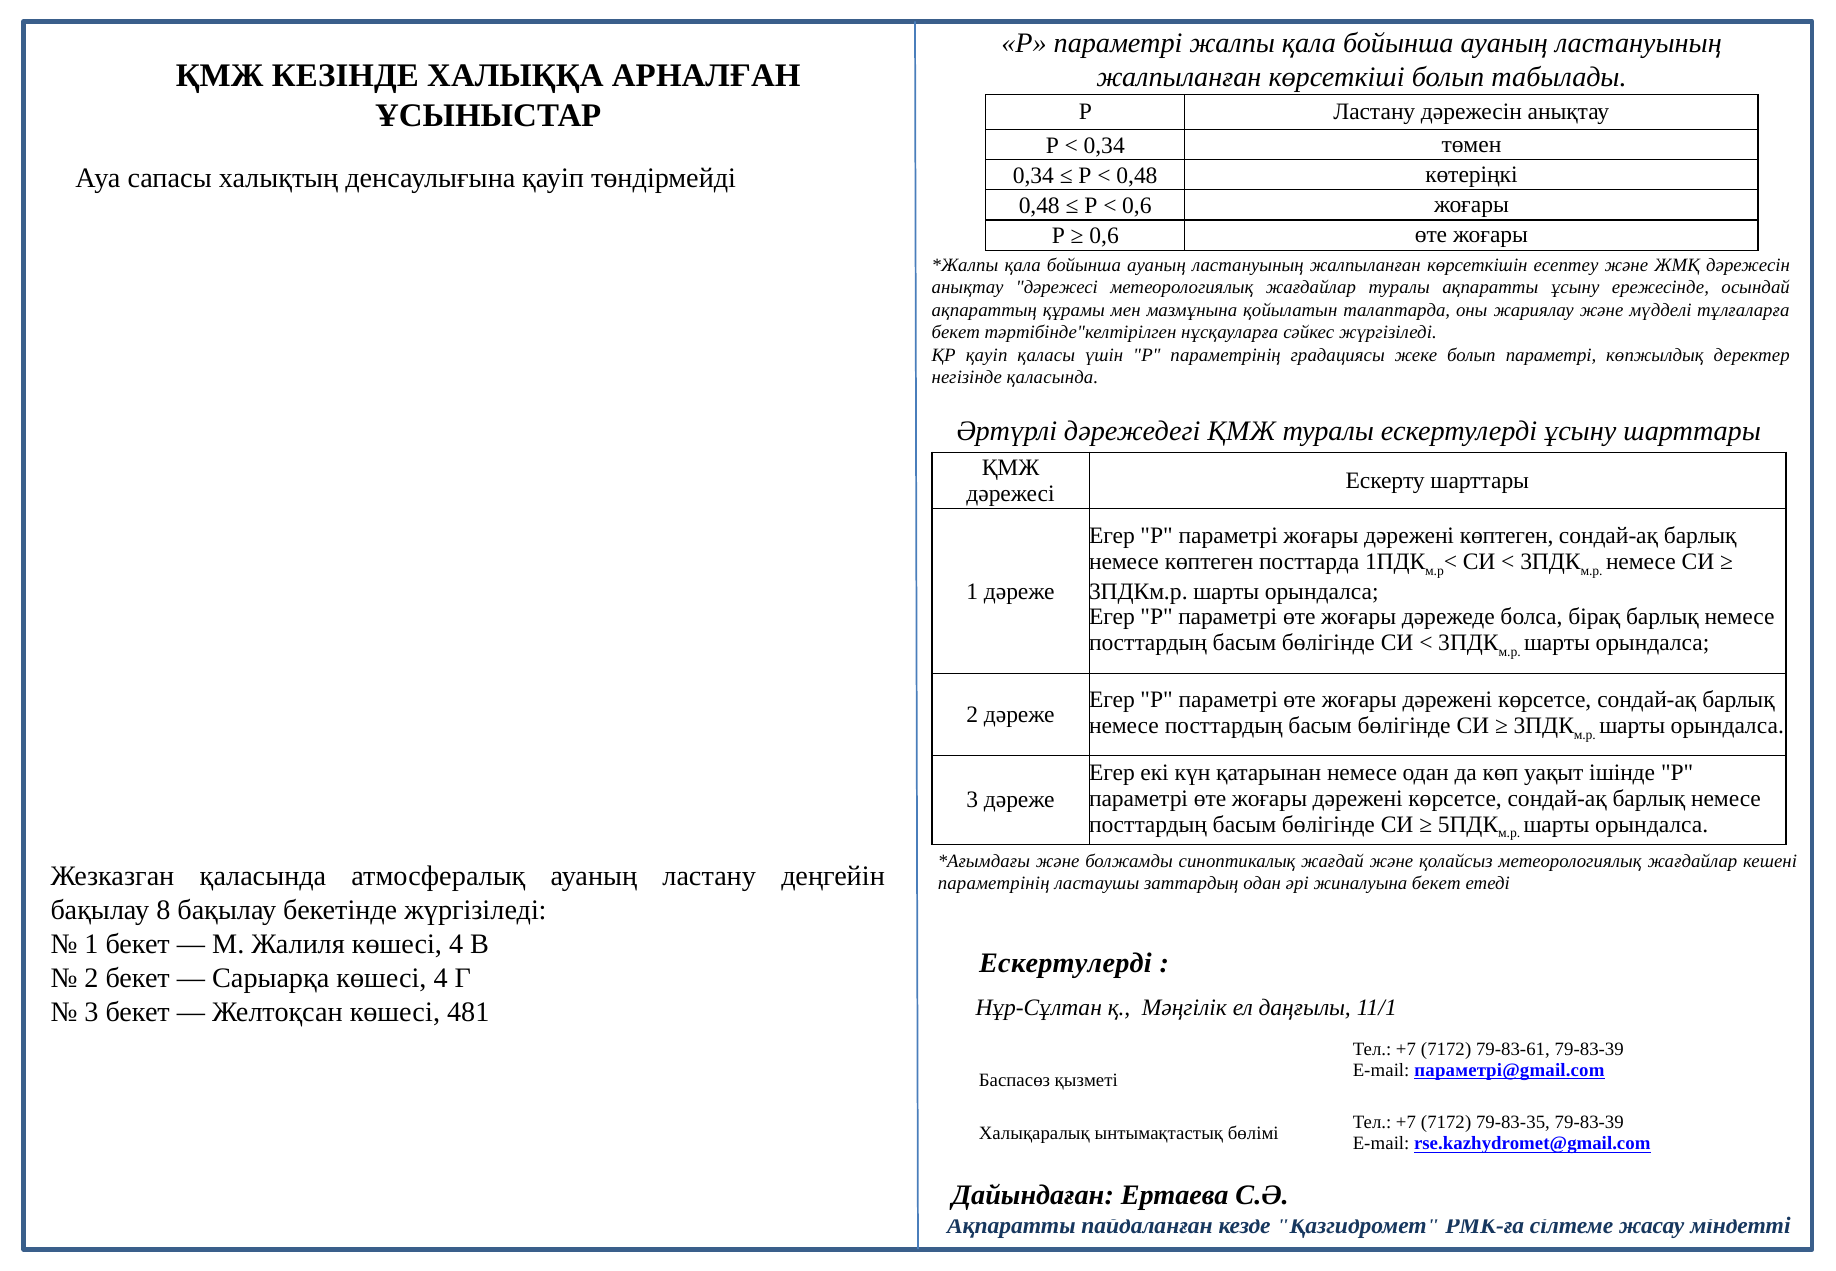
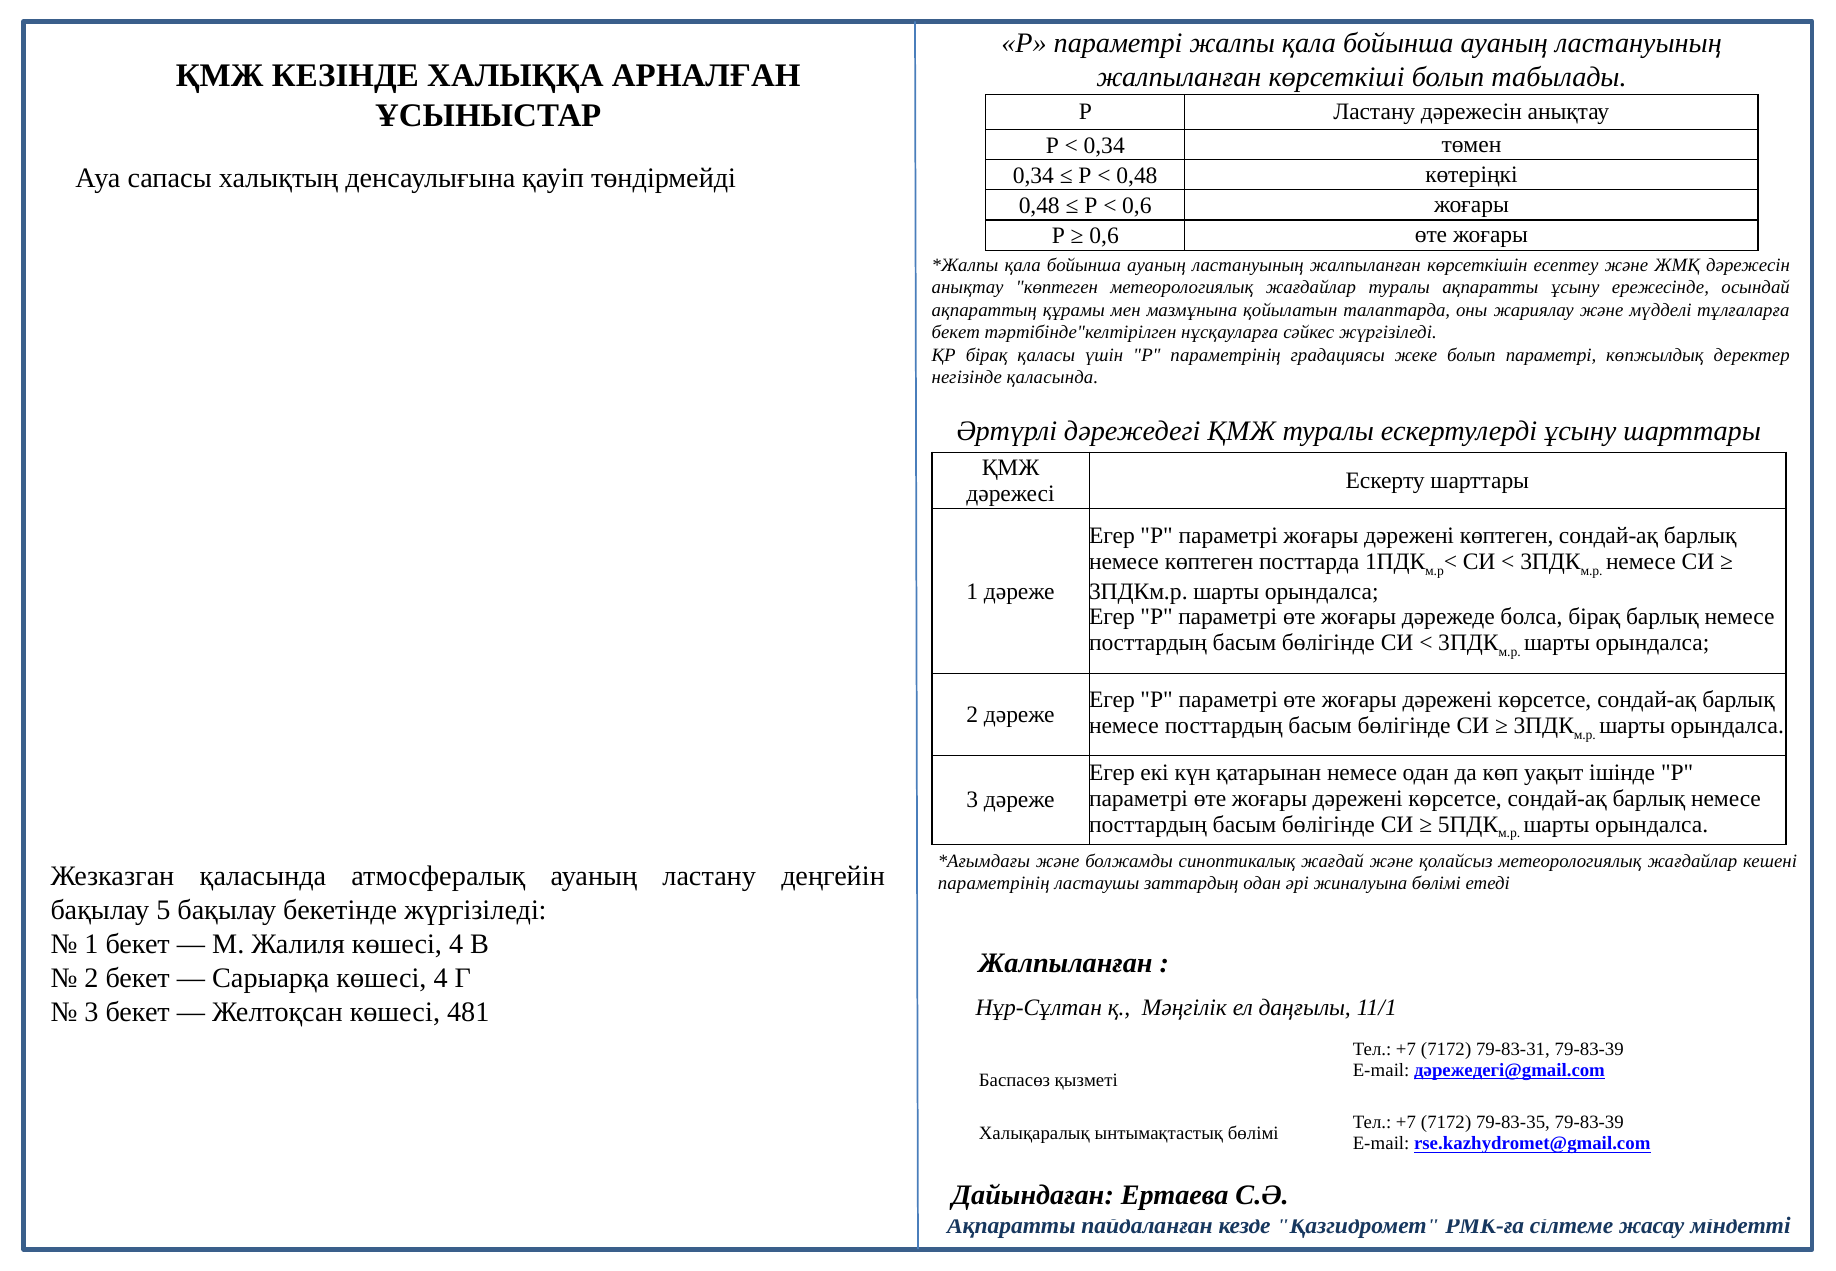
анықтау дәрежесі: дәрежесі -> көптеген
ҚР қауіп: қауіп -> бірақ
жиналуына бекет: бекет -> бөлімі
8: 8 -> 5
Ескертулерді at (1065, 963): Ескертулерді -> Жалпыланған
79-83-61: 79-83-61 -> 79-83-31
параметрі@gmail.com: параметрі@gmail.com -> дәрежедегі@gmail.com
